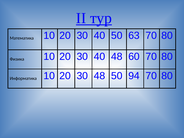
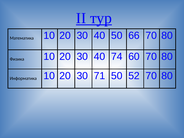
63: 63 -> 66
40 48: 48 -> 74
30 48: 48 -> 71
94: 94 -> 52
